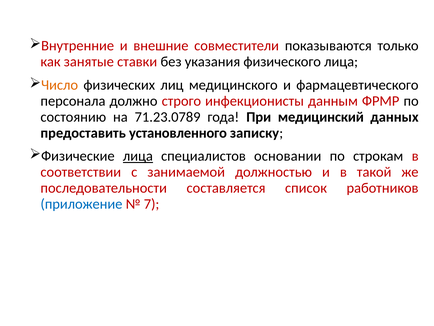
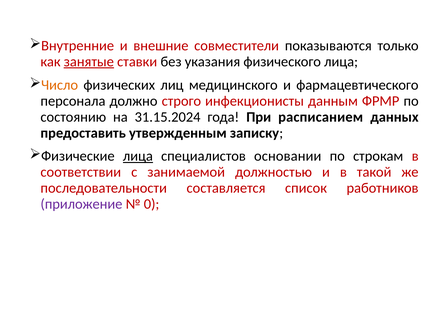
занятые underline: none -> present
71.23.0789: 71.23.0789 -> 31.15.2024
медицинский: медицинский -> расписанием
установленного: установленного -> утвержденным
приложение colour: blue -> purple
7: 7 -> 0
